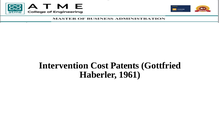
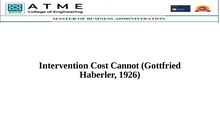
Patents: Patents -> Cannot
1961: 1961 -> 1926
